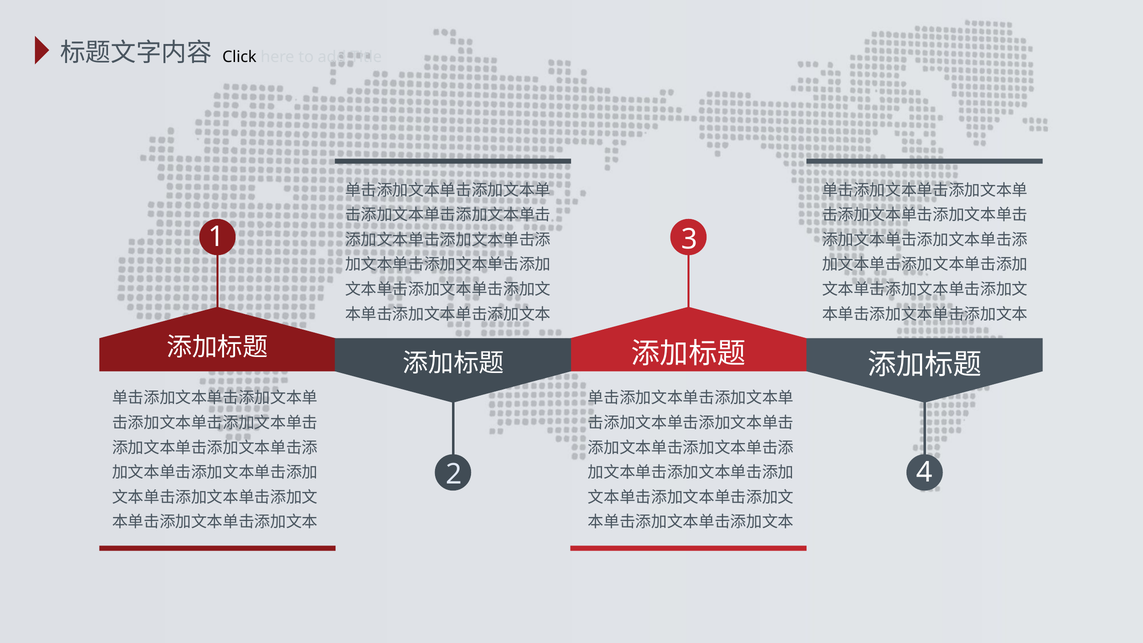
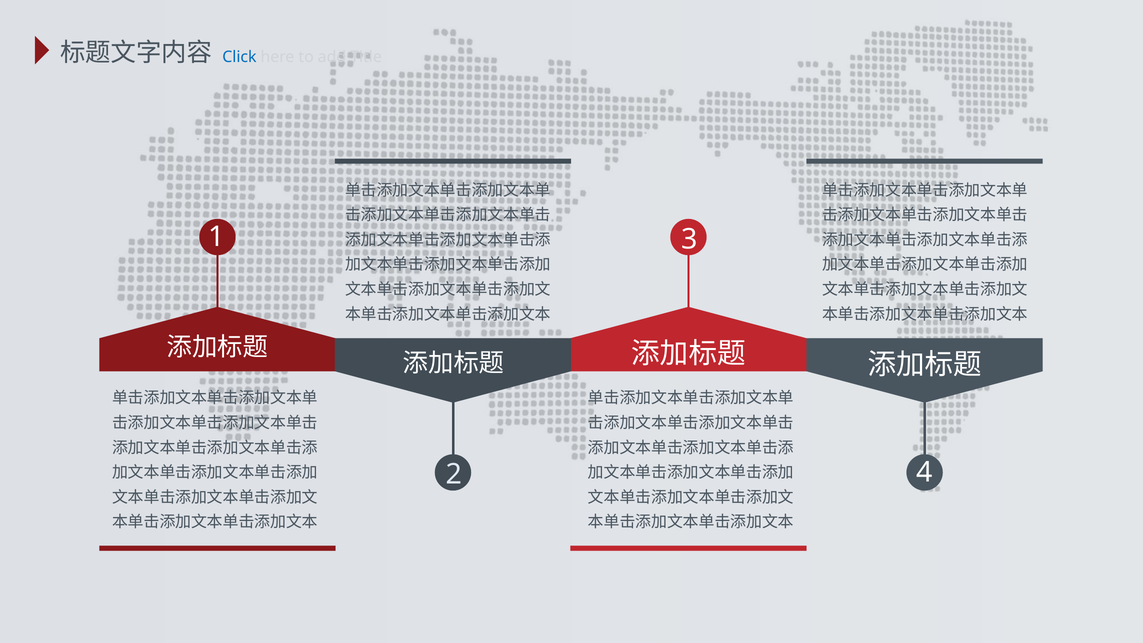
Click colour: black -> blue
